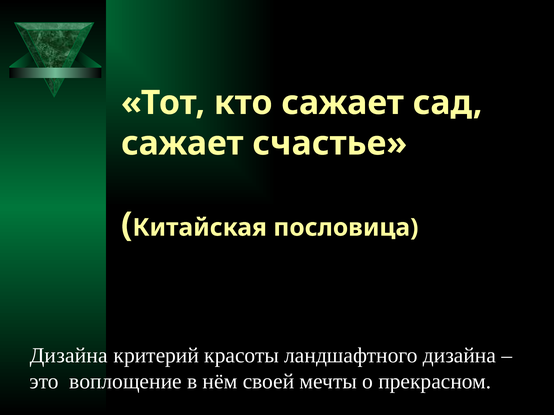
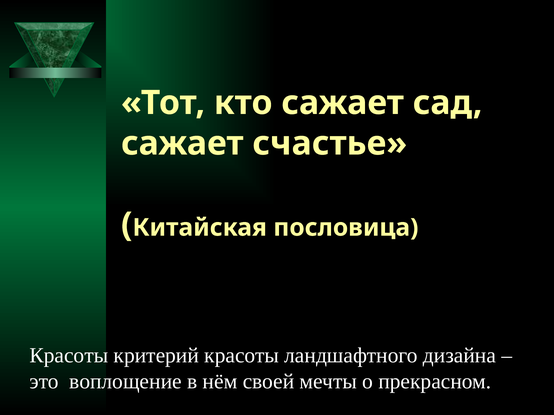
Дизайна at (69, 356): Дизайна -> Красоты
